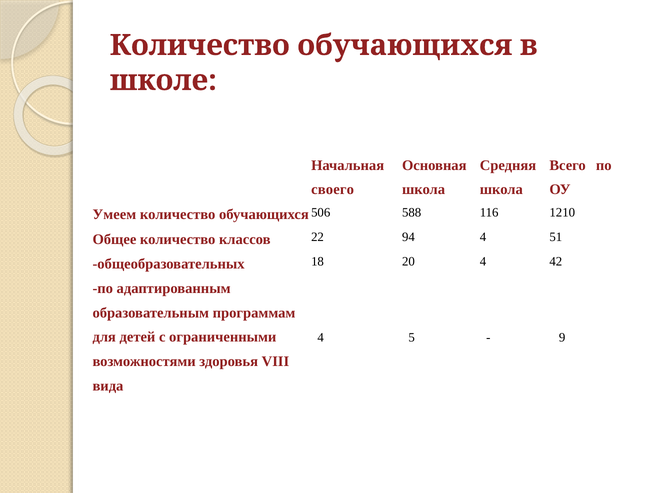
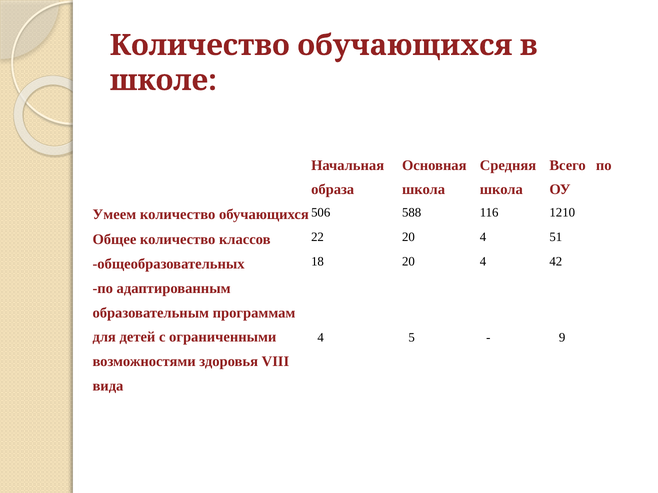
своего: своего -> образа
22 94: 94 -> 20
